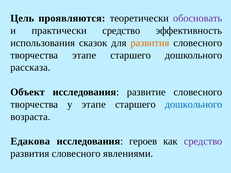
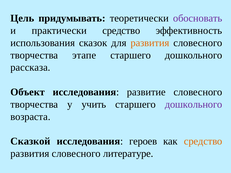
проявляются: проявляются -> придумывать
у этапе: этапе -> учить
дошкольного at (194, 104) colour: blue -> purple
Едакова: Едакова -> Сказкой
средство at (203, 141) colour: purple -> orange
явлениями: явлениями -> литературе
